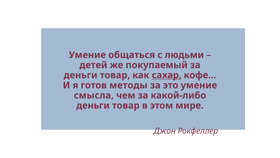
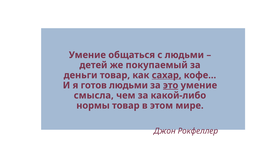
готов методы: методы -> людьми
это underline: none -> present
деньги at (93, 105): деньги -> нормы
